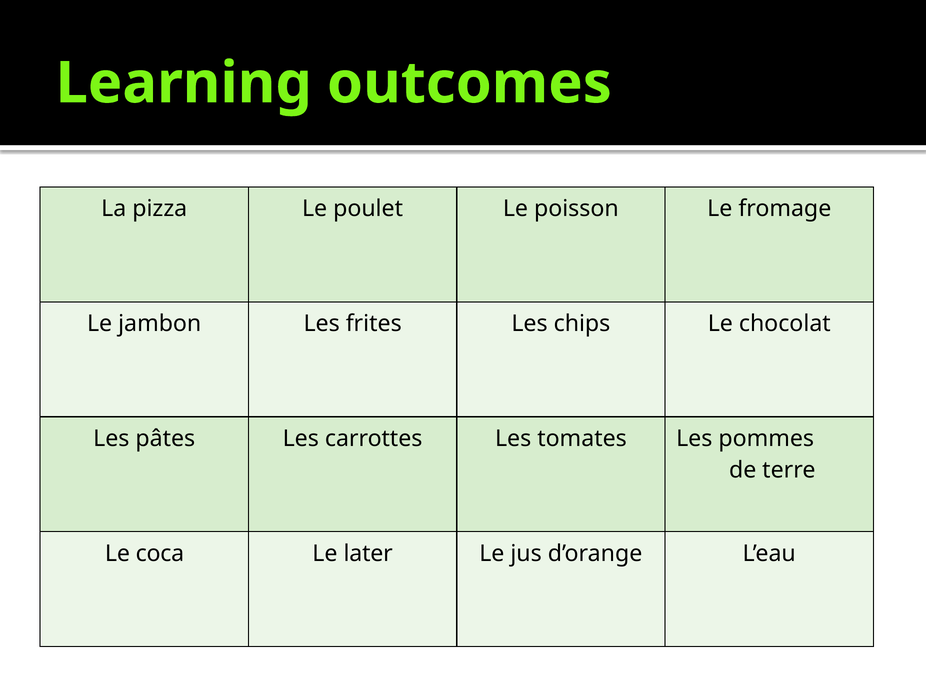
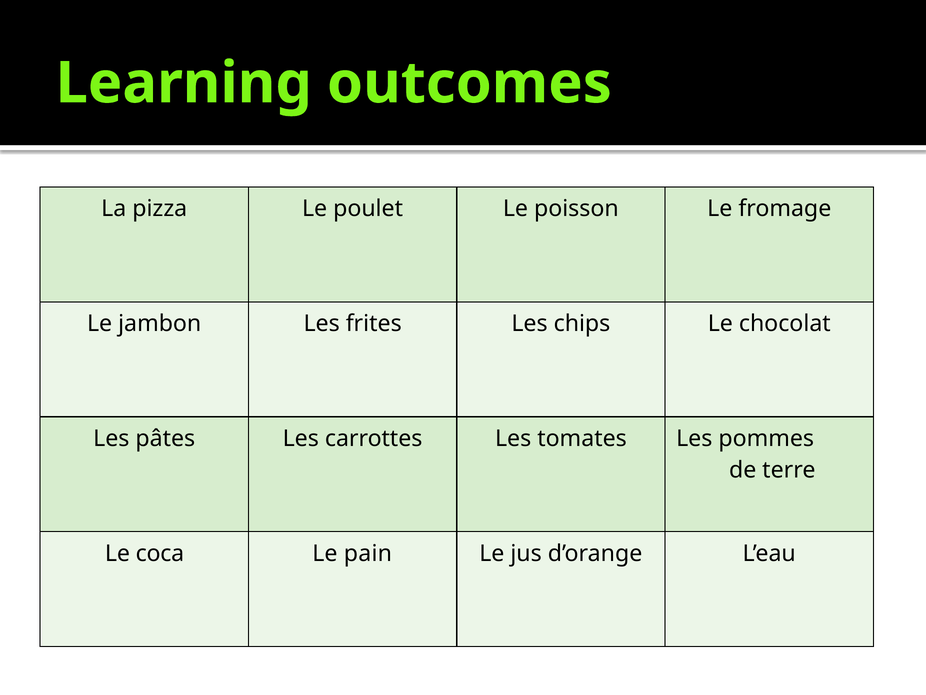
later: later -> pain
